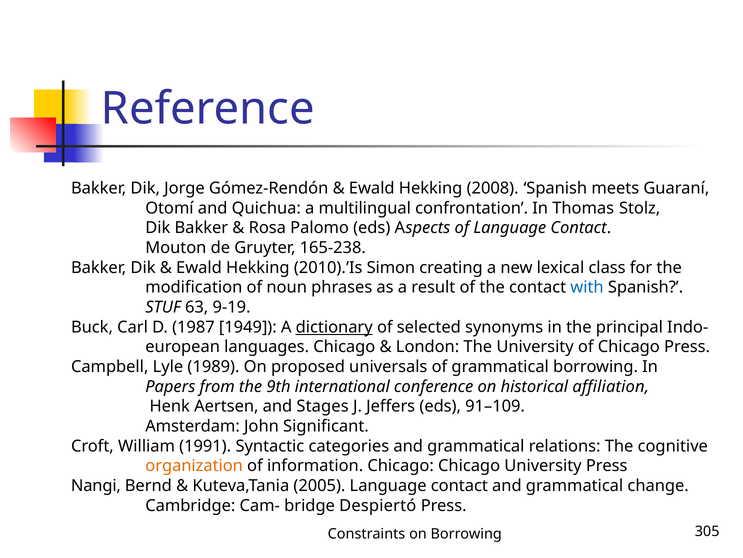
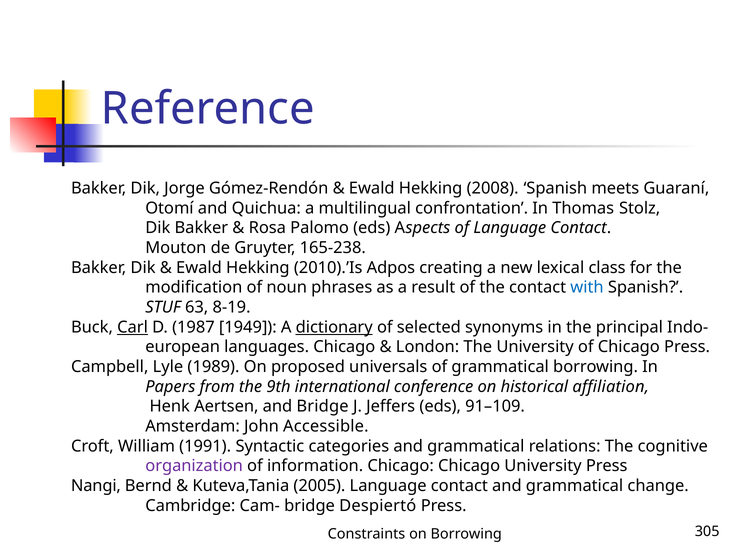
Simon: Simon -> Adpos
9-19: 9-19 -> 8-19
Carl underline: none -> present
and Stages: Stages -> Bridge
Significant: Significant -> Accessible
organization colour: orange -> purple
